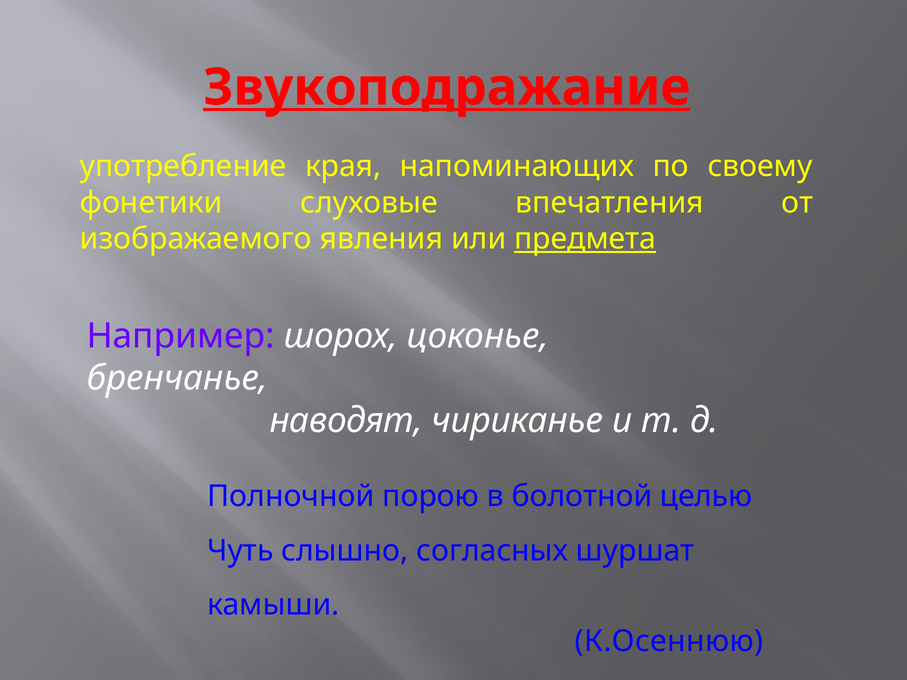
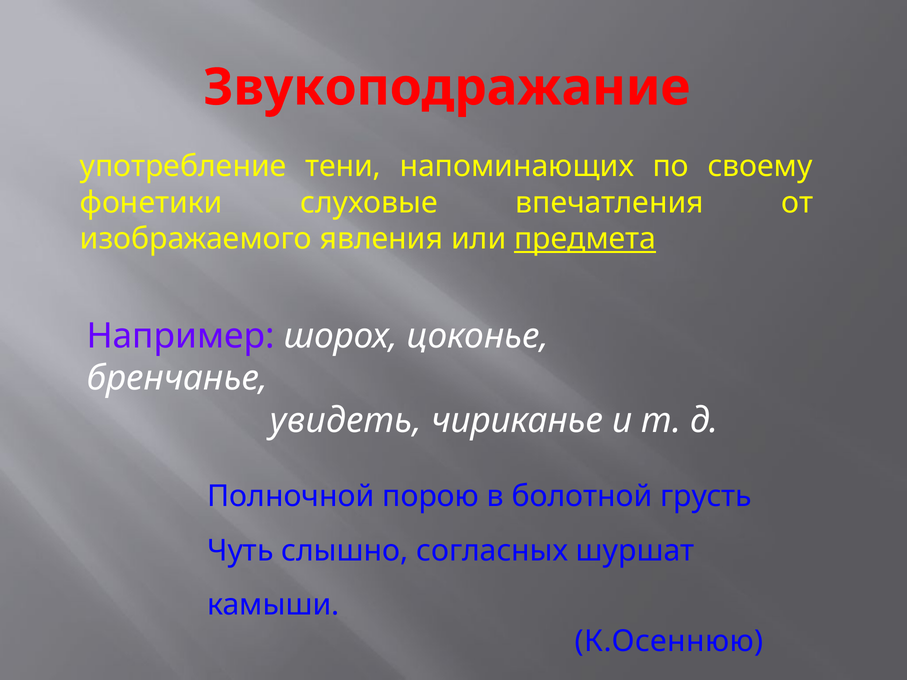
Звукоподражание underline: present -> none
края: края -> тени
наводят: наводят -> увидеть
целью: целью -> грусть
